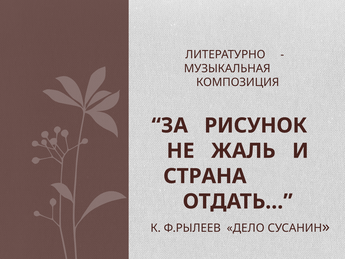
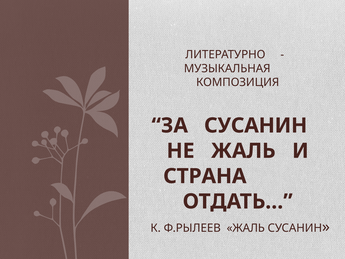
ЗА РИСУНОК: РИСУНОК -> СУСАНИН
Ф.РЫЛЕЕВ ДЕЛО: ДЕЛО -> ЖАЛЬ
